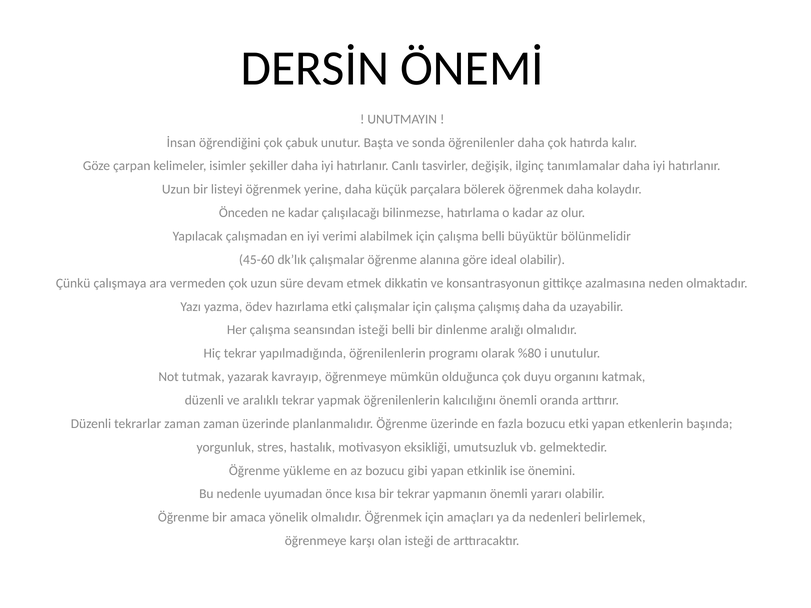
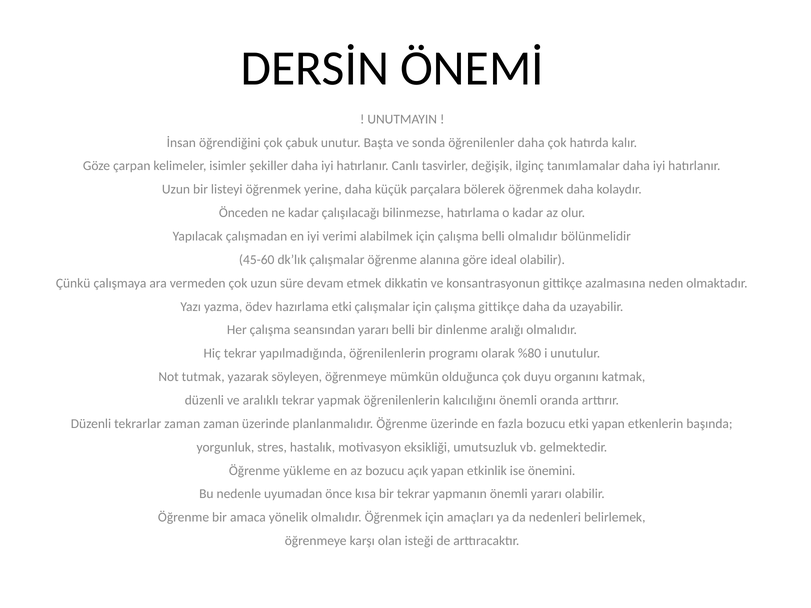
belli büyüktür: büyüktür -> olmalıdır
çalışma çalışmış: çalışmış -> gittikçe
seansından isteği: isteği -> yararı
kavrayıp: kavrayıp -> söyleyen
gibi: gibi -> açık
